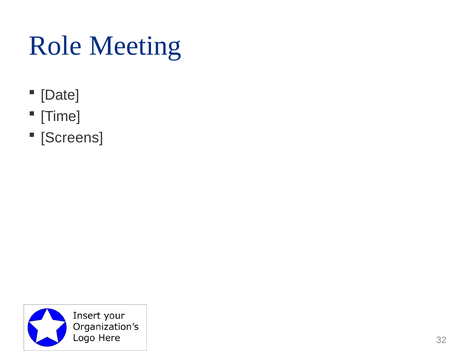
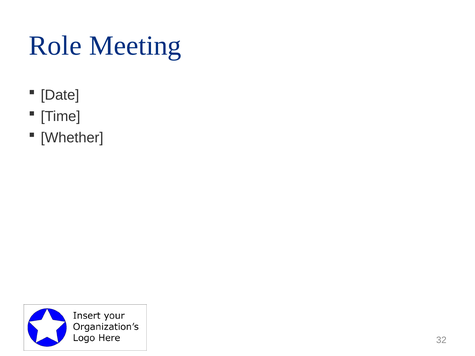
Screens: Screens -> Whether
